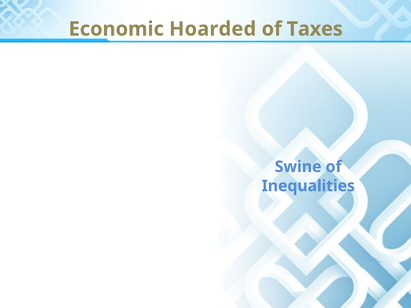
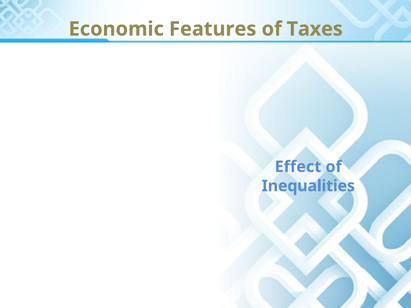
Hoarded: Hoarded -> Features
Swine: Swine -> Effect
